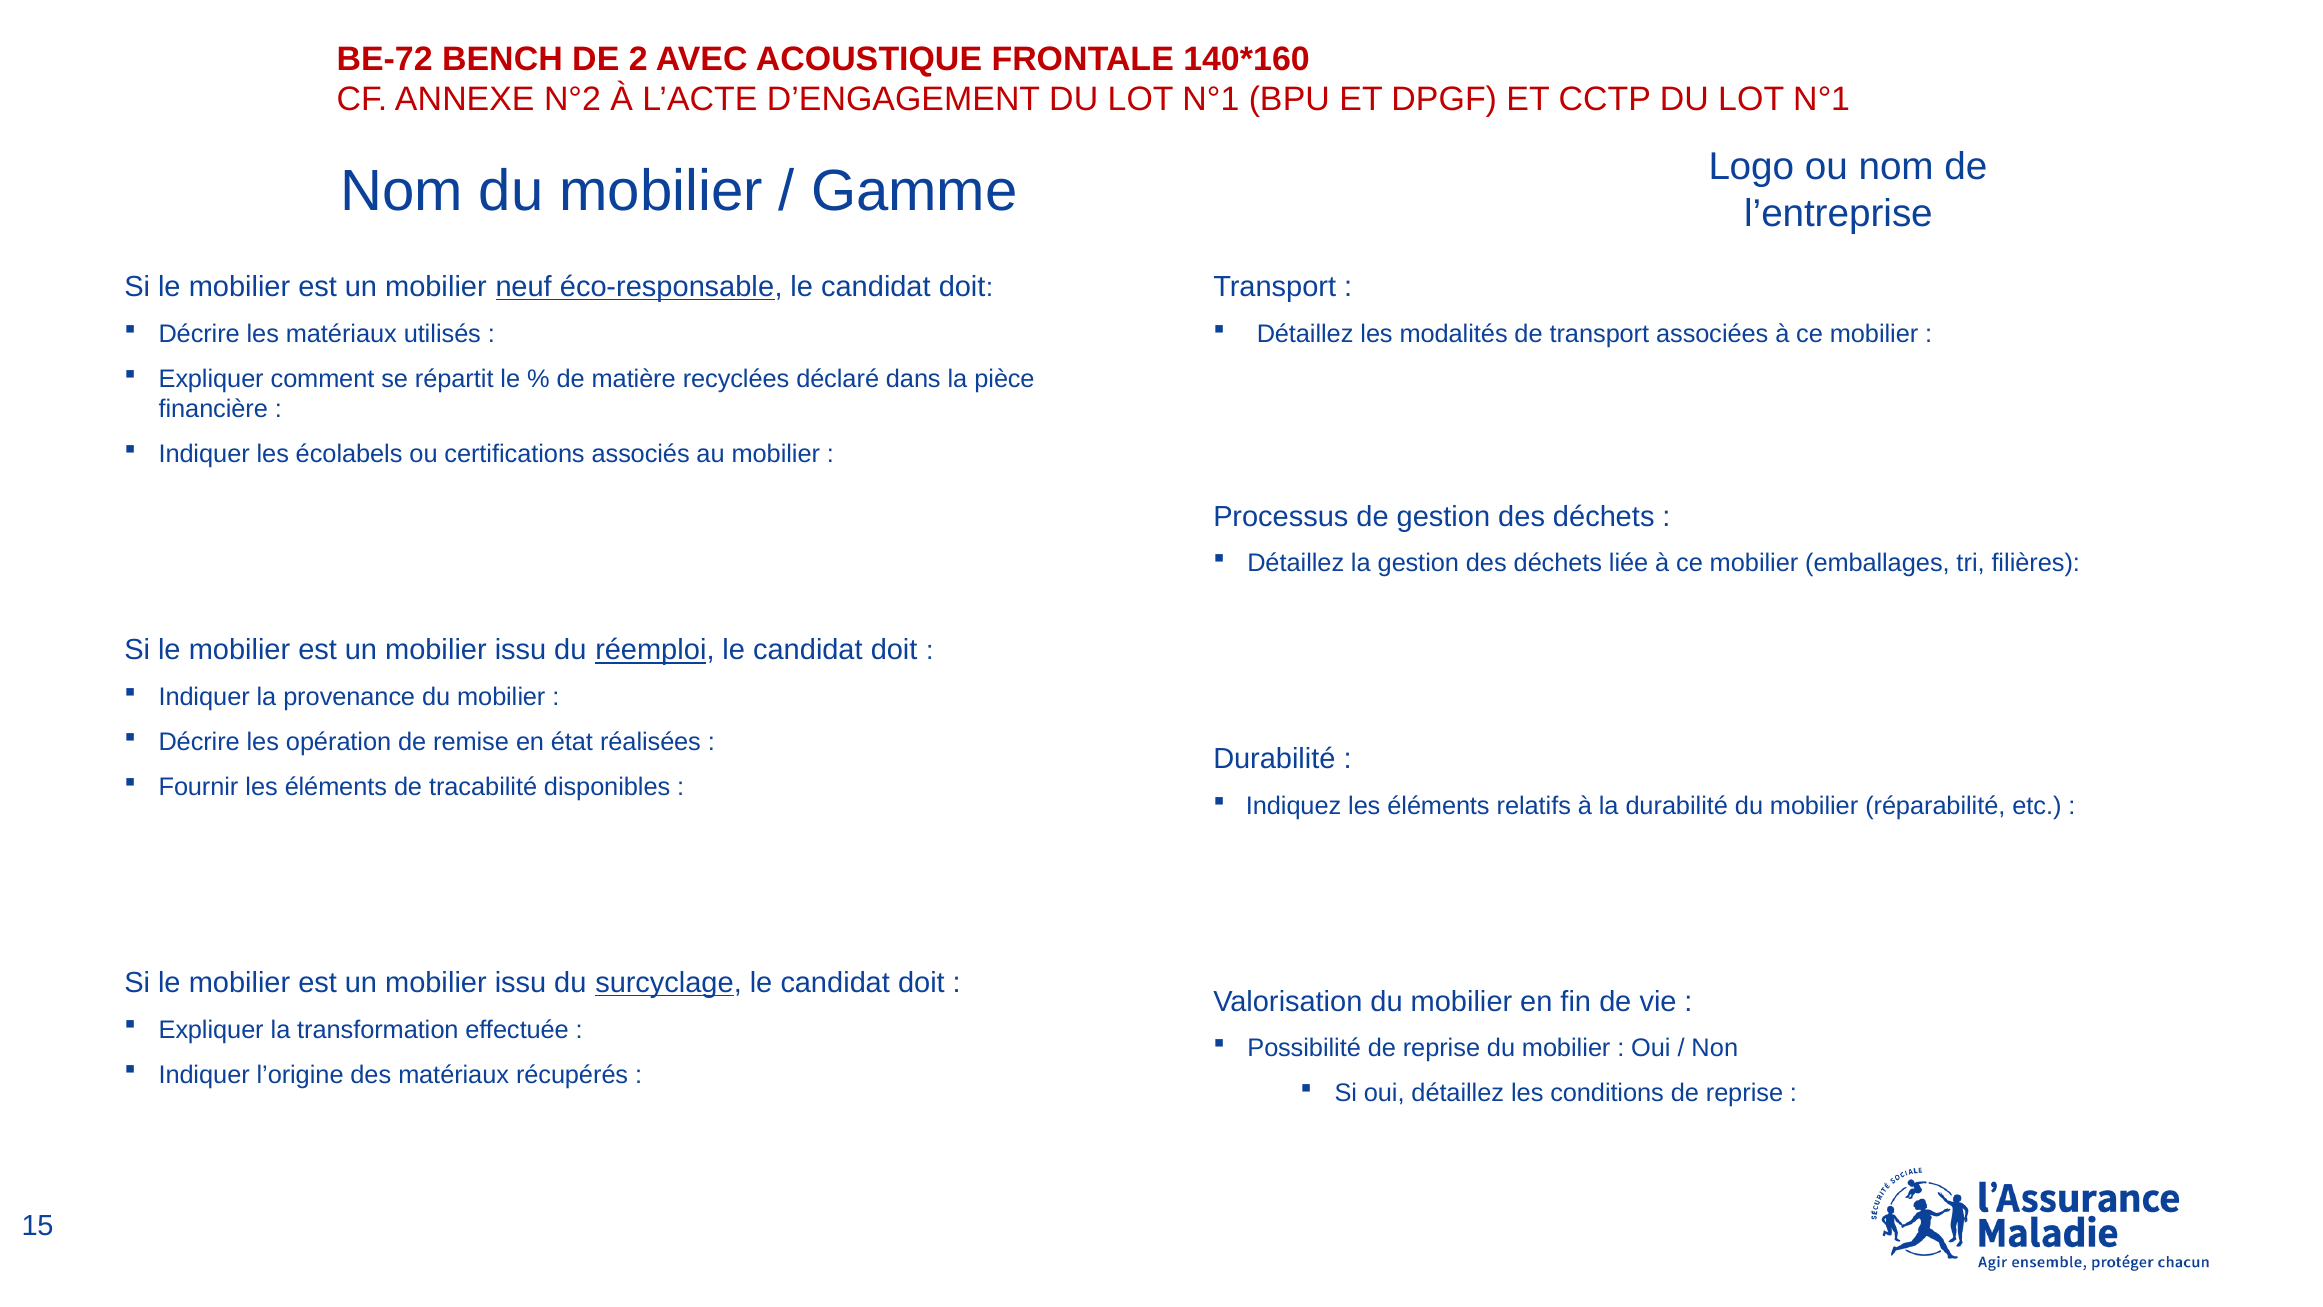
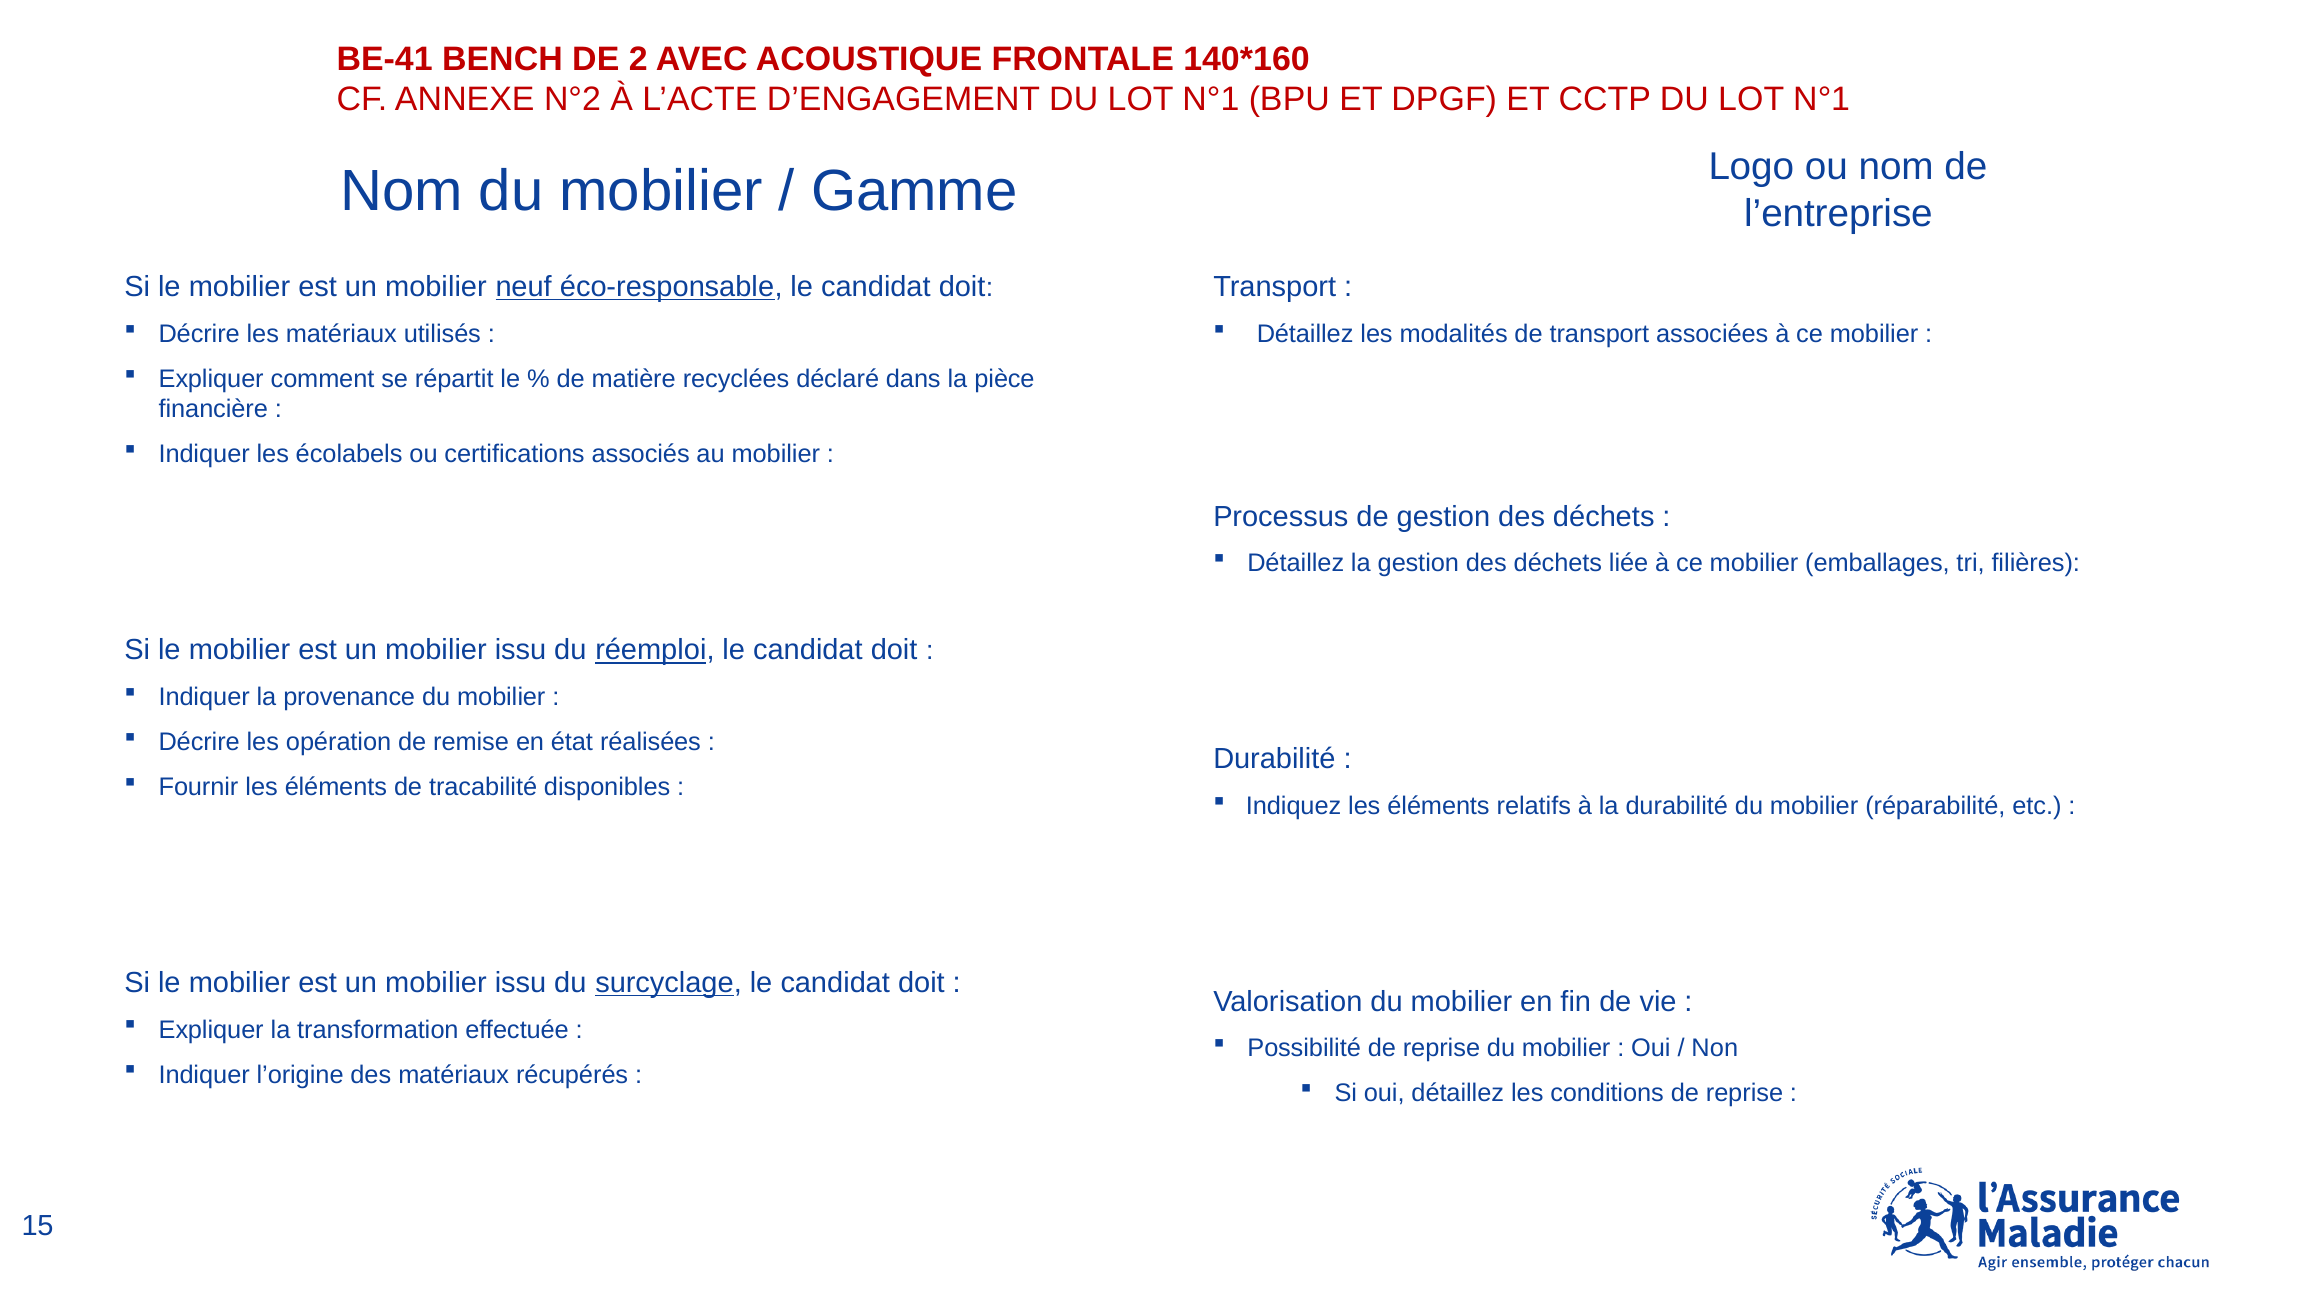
BE-72: BE-72 -> BE-41
